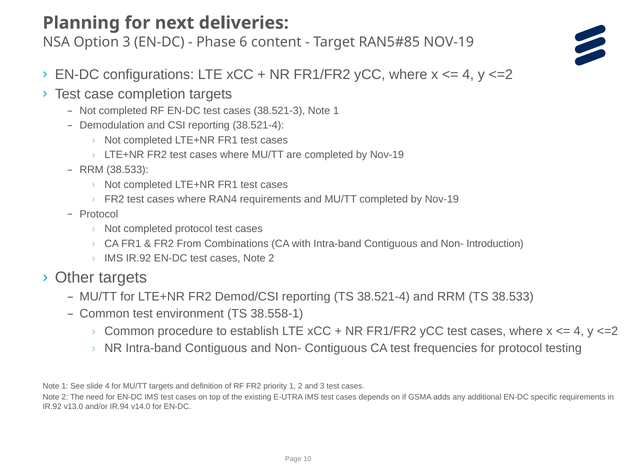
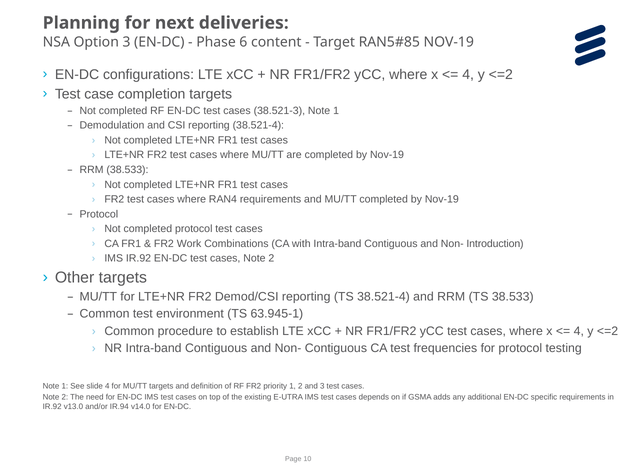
From: From -> Work
38.558-1: 38.558-1 -> 63.945-1
